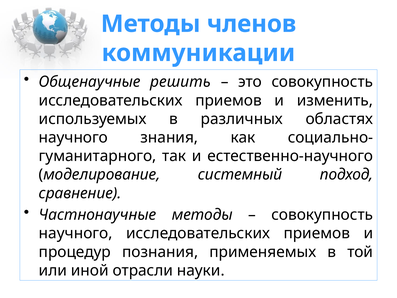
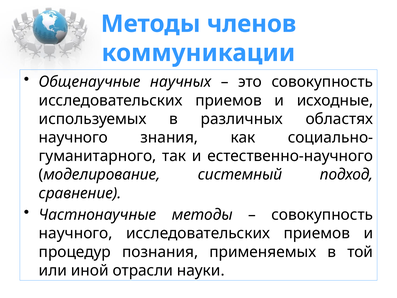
решить: решить -> научных
изменить: изменить -> исходные
